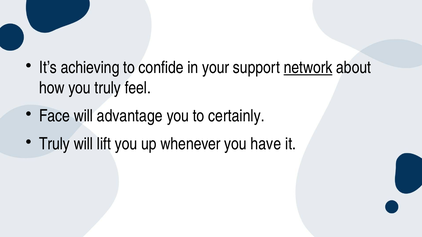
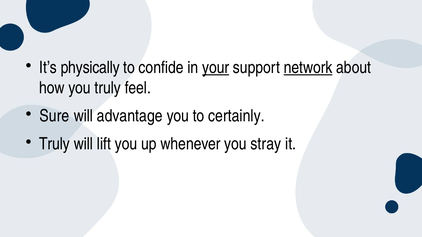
achieving: achieving -> physically
your underline: none -> present
Face: Face -> Sure
have: have -> stray
